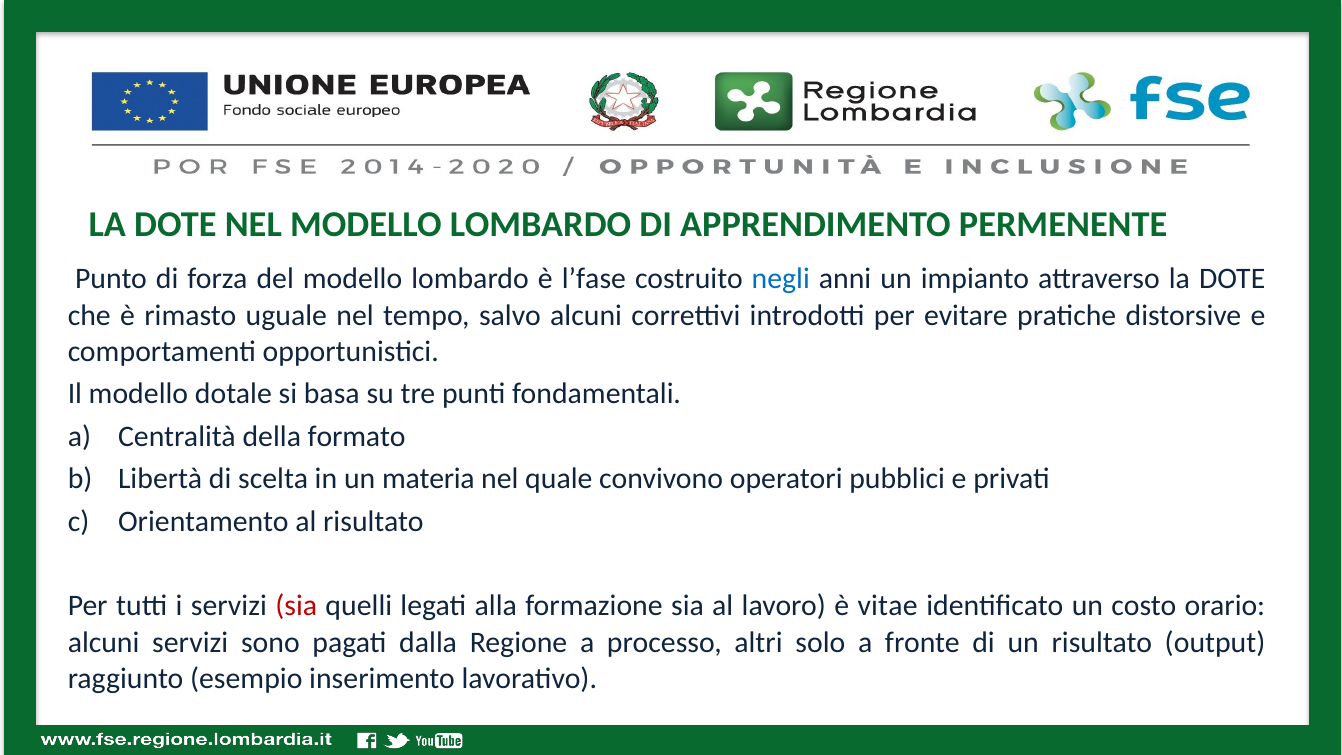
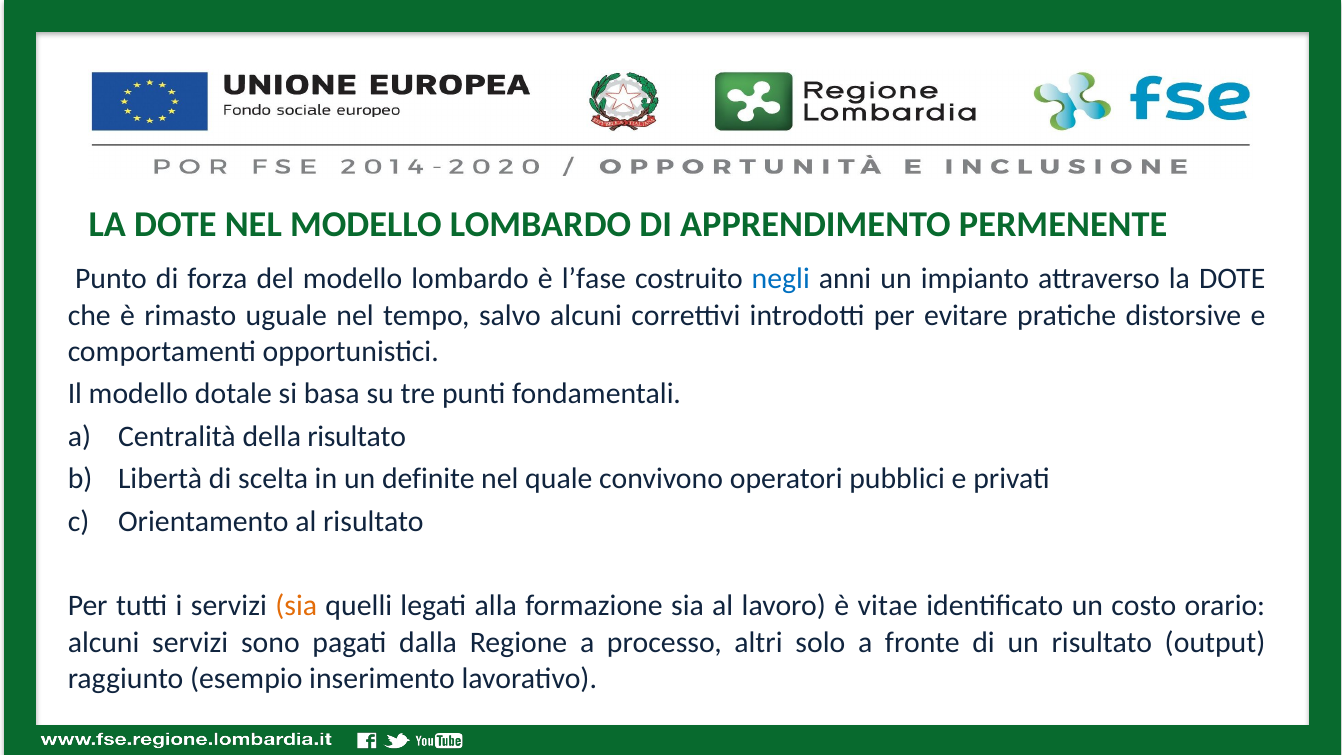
della formato: formato -> risultato
materia: materia -> definite
sia at (296, 606) colour: red -> orange
